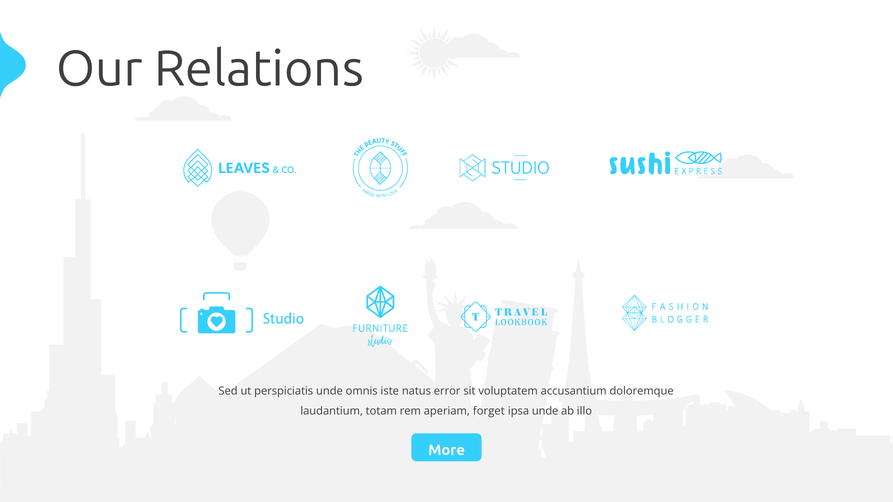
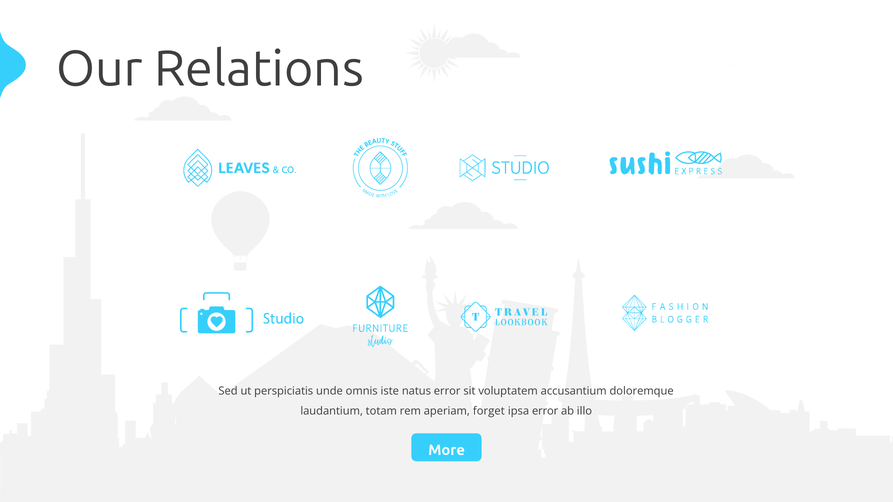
ipsa unde: unde -> error
